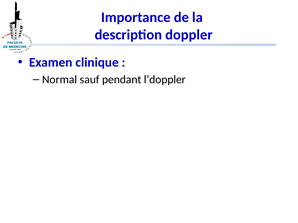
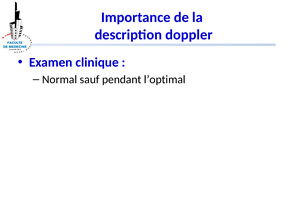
l’doppler: l’doppler -> l’optimal
